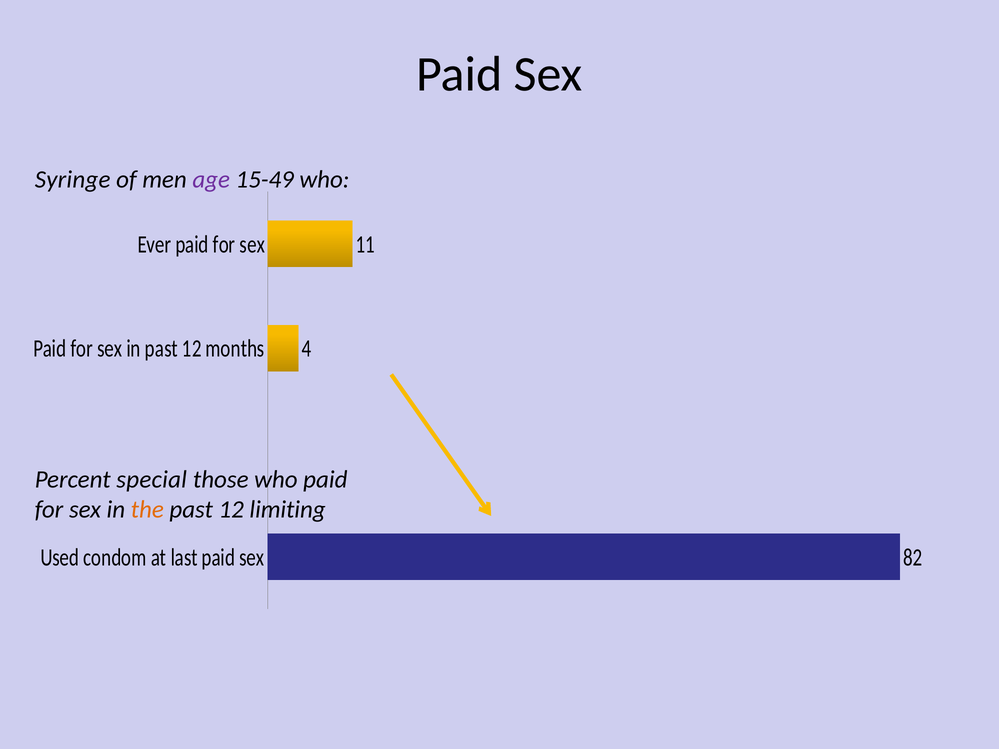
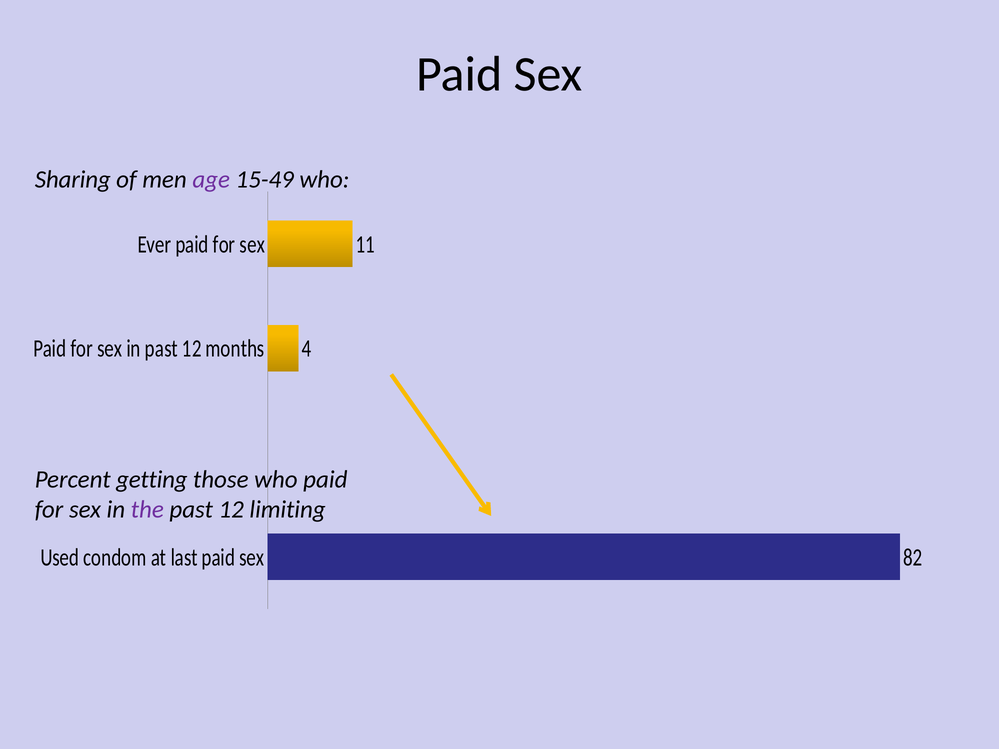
Syringe: Syringe -> Sharing
special: special -> getting
the colour: orange -> purple
